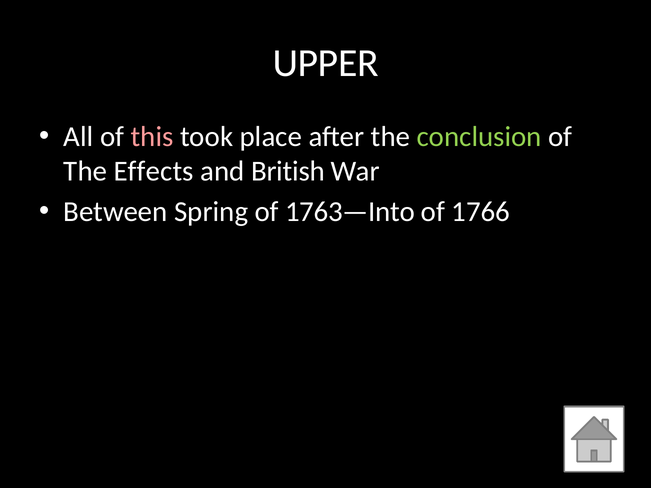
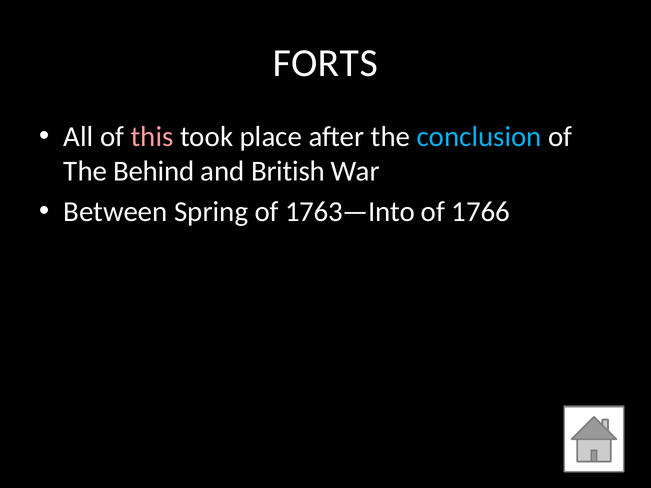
UPPER: UPPER -> FORTS
conclusion colour: light green -> light blue
Effects: Effects -> Behind
